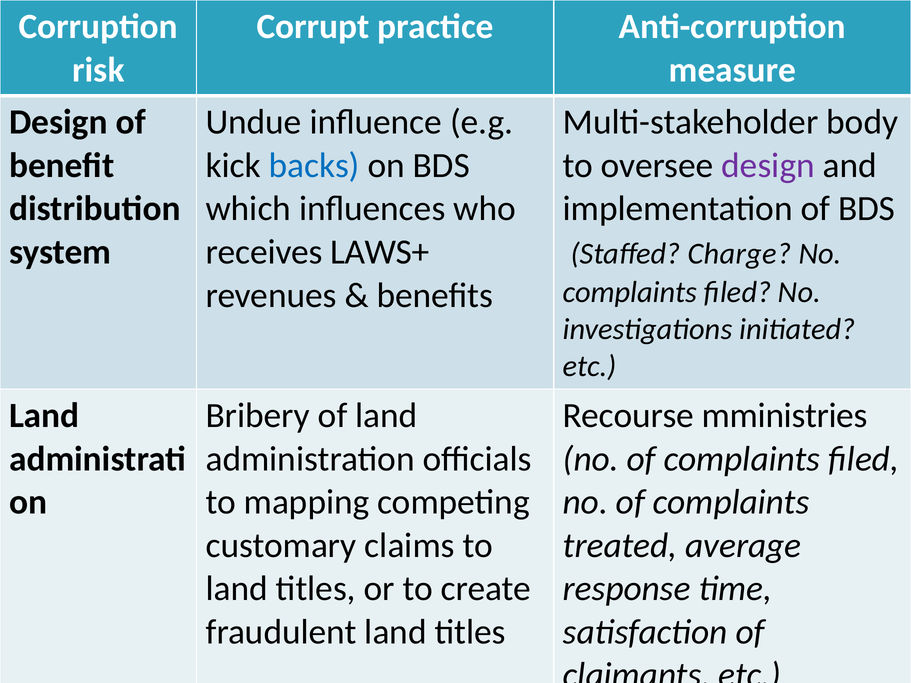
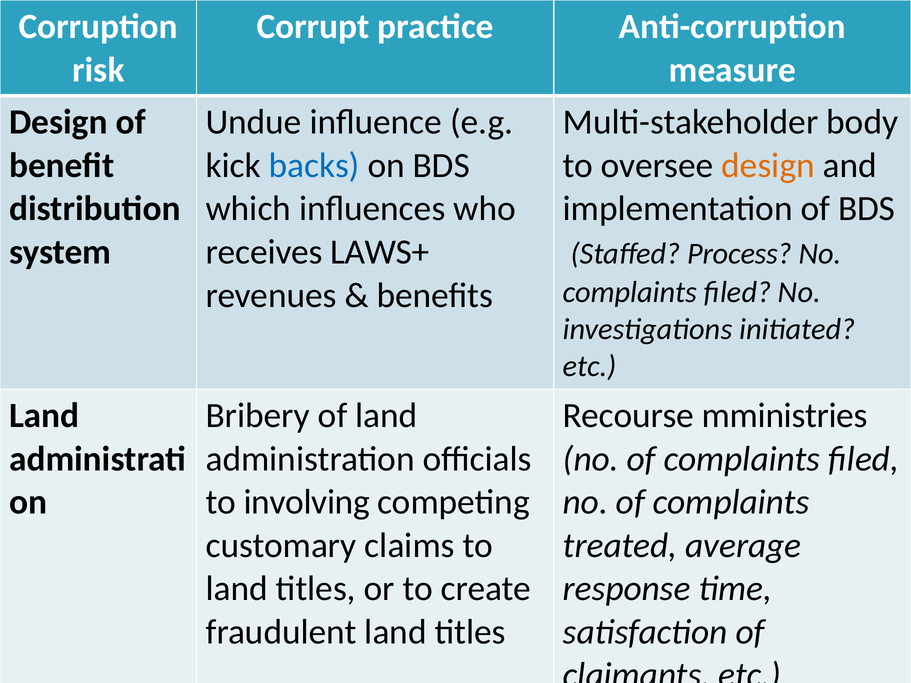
design at (768, 166) colour: purple -> orange
Charge: Charge -> Process
mapping: mapping -> involving
